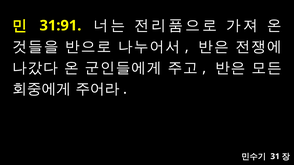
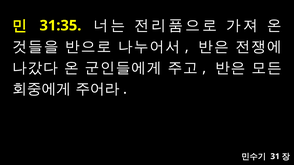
31:91: 31:91 -> 31:35
